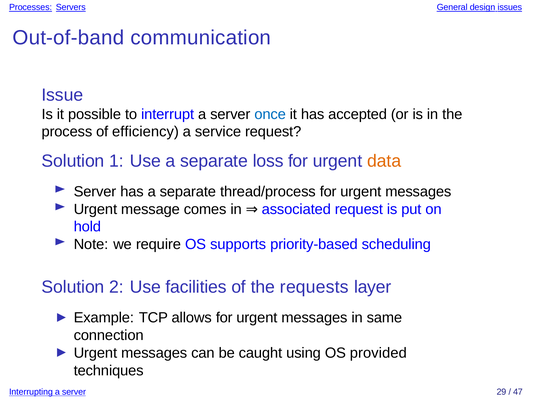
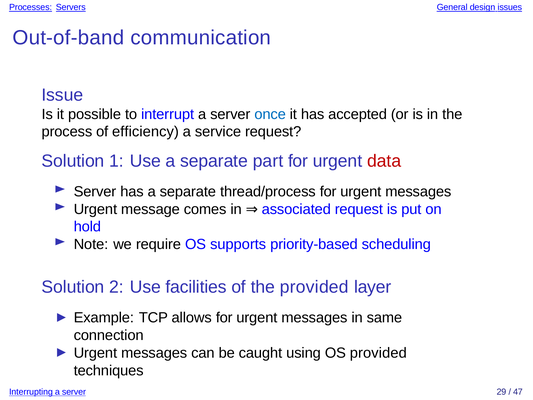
loss: loss -> part
data colour: orange -> red
the requests: requests -> provided
